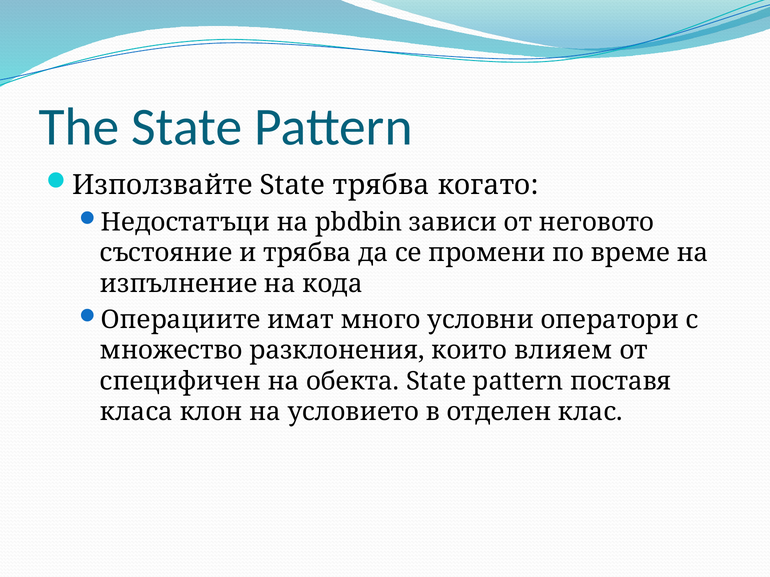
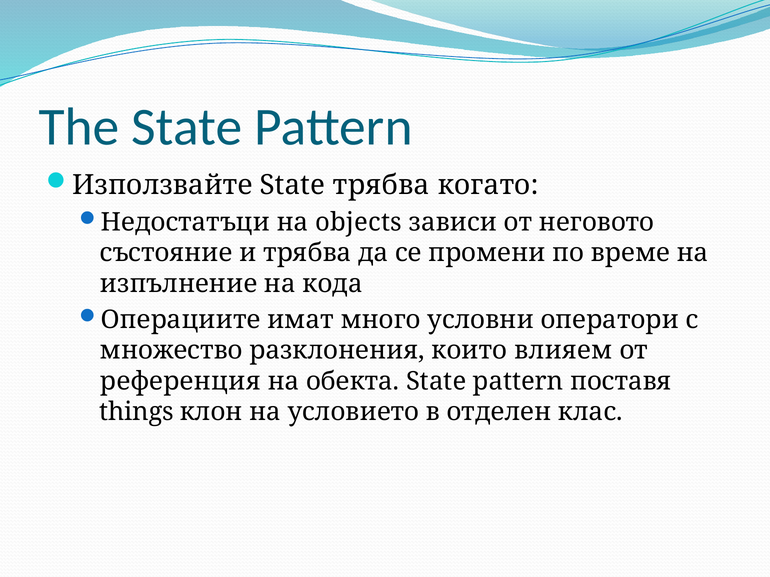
pbdbin: pbdbin -> objects
специфичен: специфичен -> референция
класа: класа -> things
